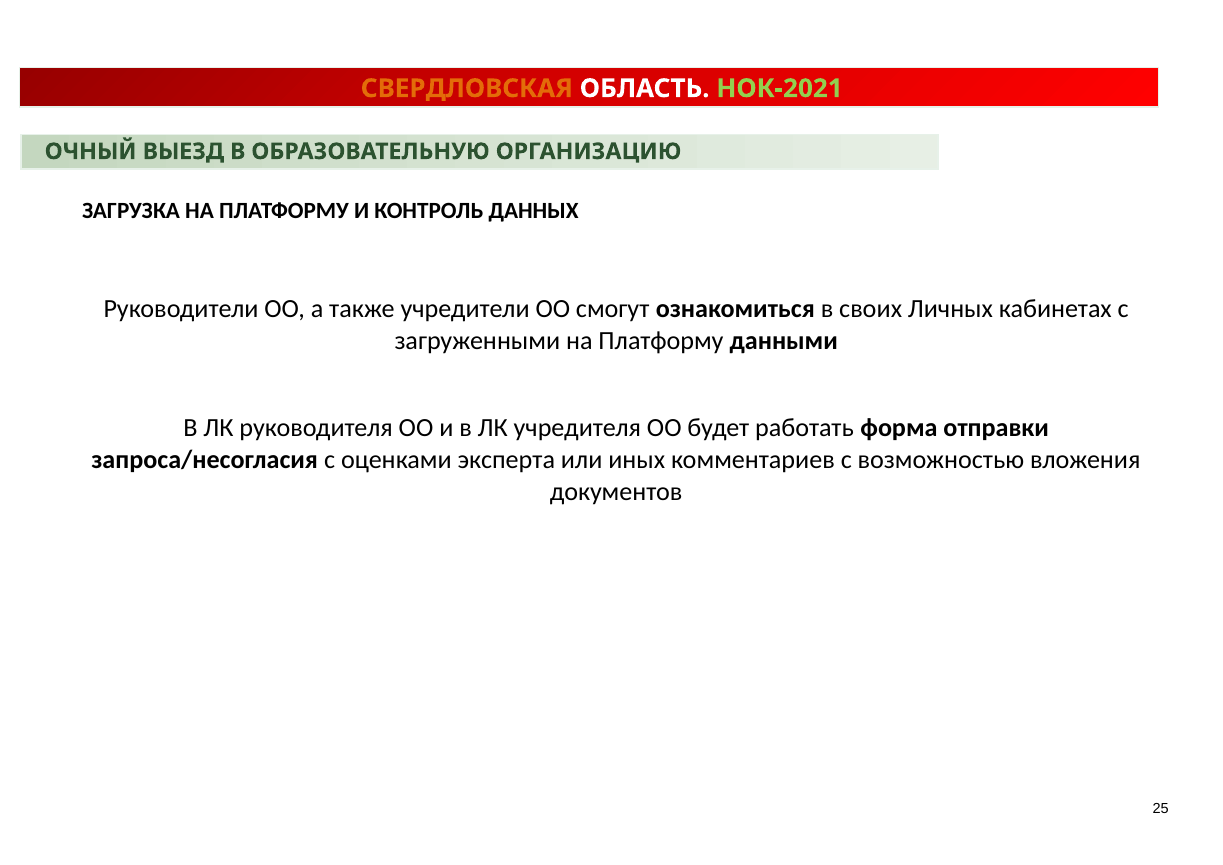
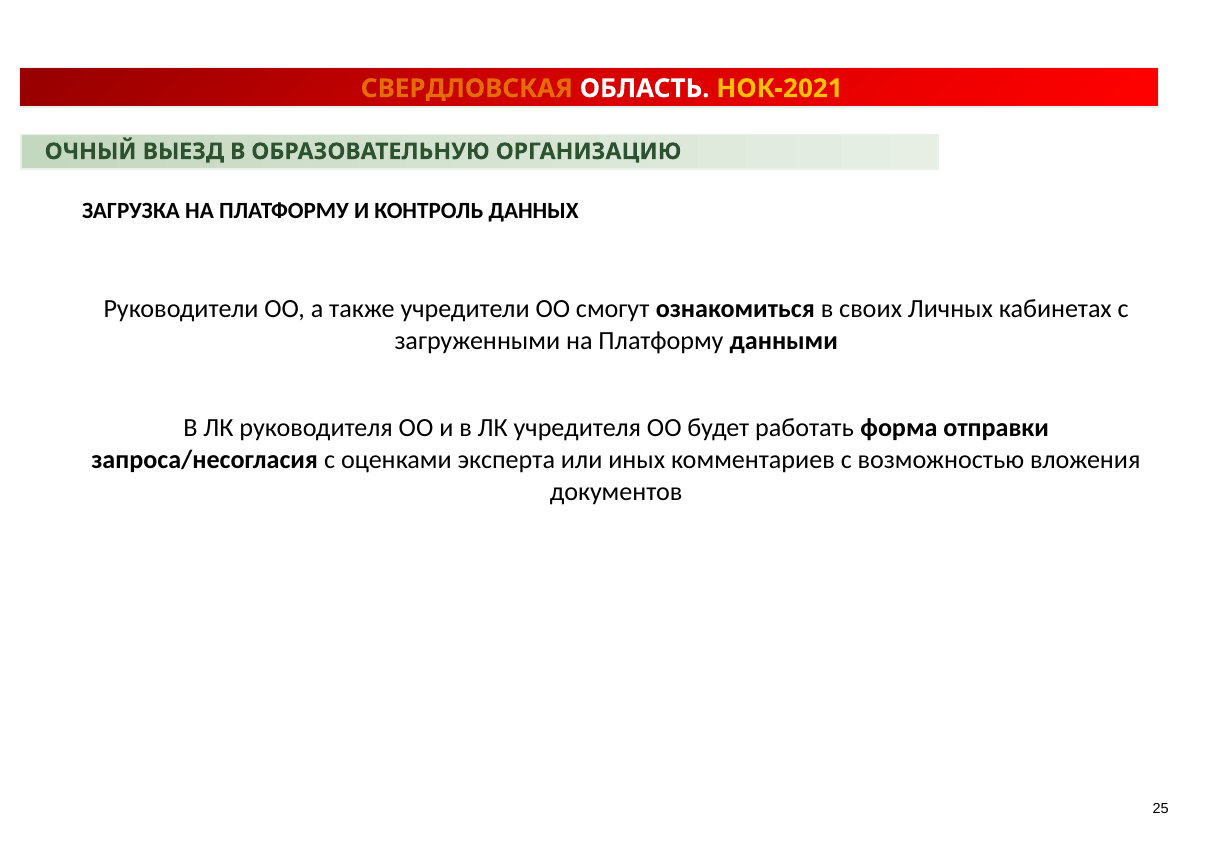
НОК-2021 colour: light green -> yellow
